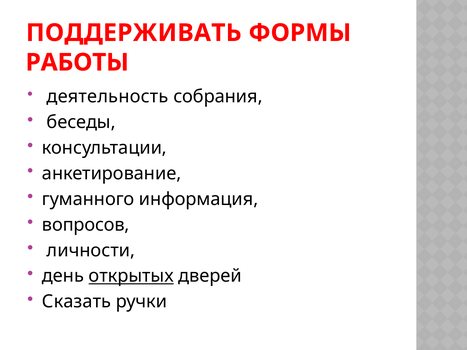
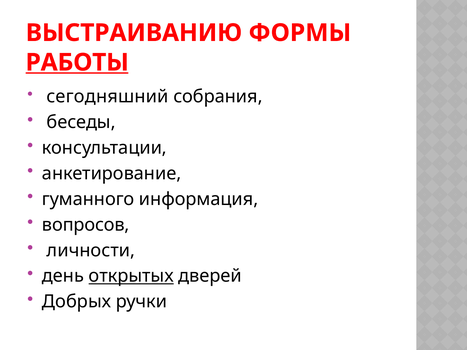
ПОДДЕРЖИВАТЬ: ПОДДЕРЖИВАТЬ -> ВЫСТРАИВАНИЮ
РАБОТЫ underline: none -> present
деятельность: деятельность -> сегодняшний
Сказать: Сказать -> Добрых
